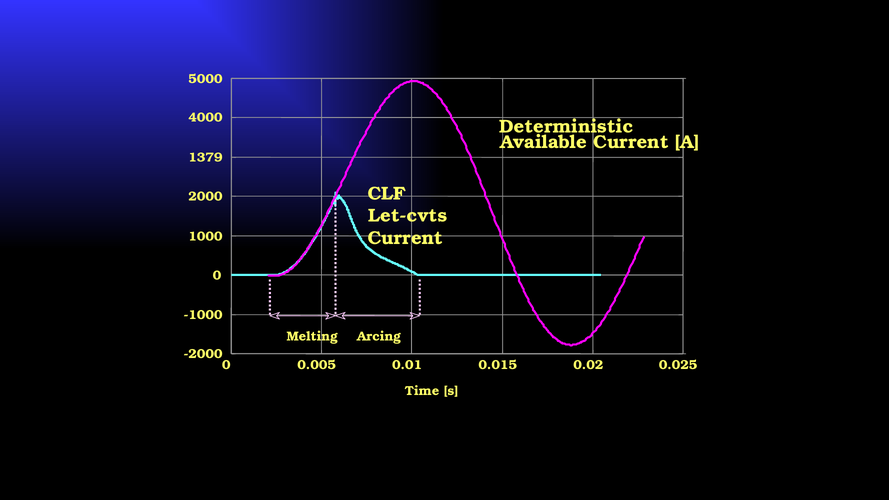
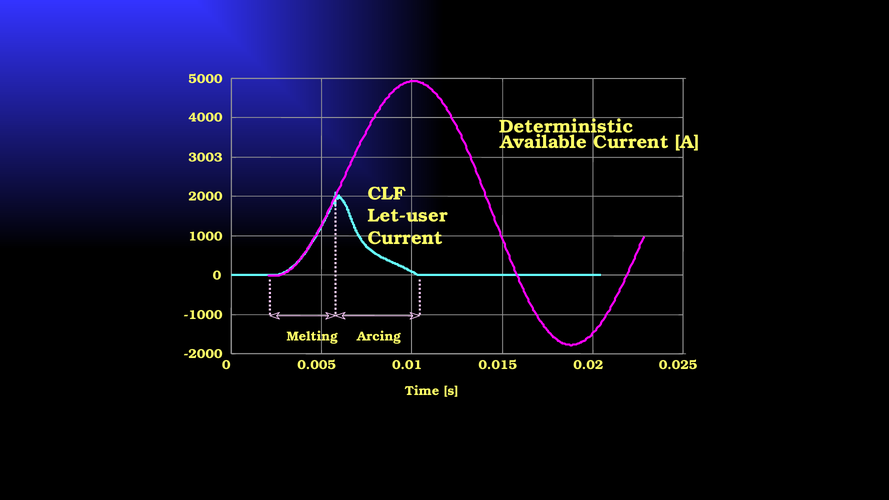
1379: 1379 -> 3003
Let-cvts: Let-cvts -> Let-user
